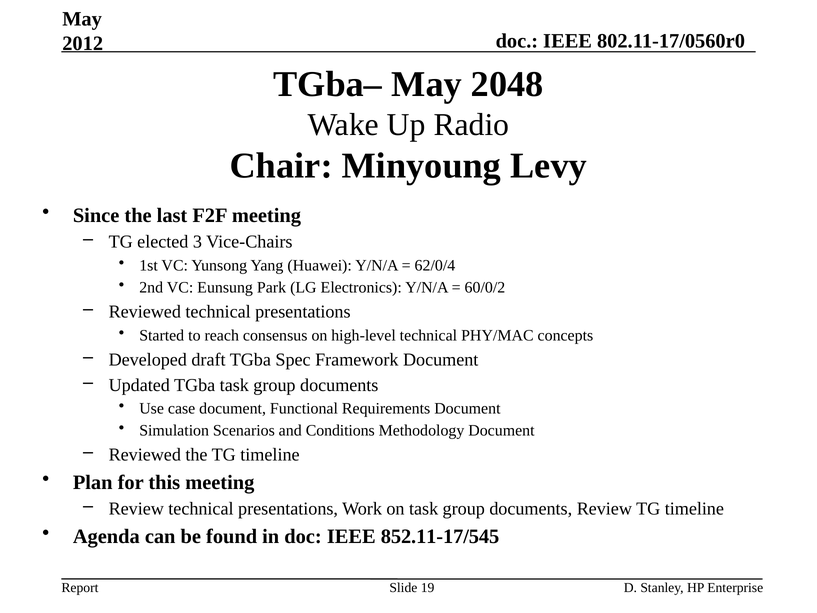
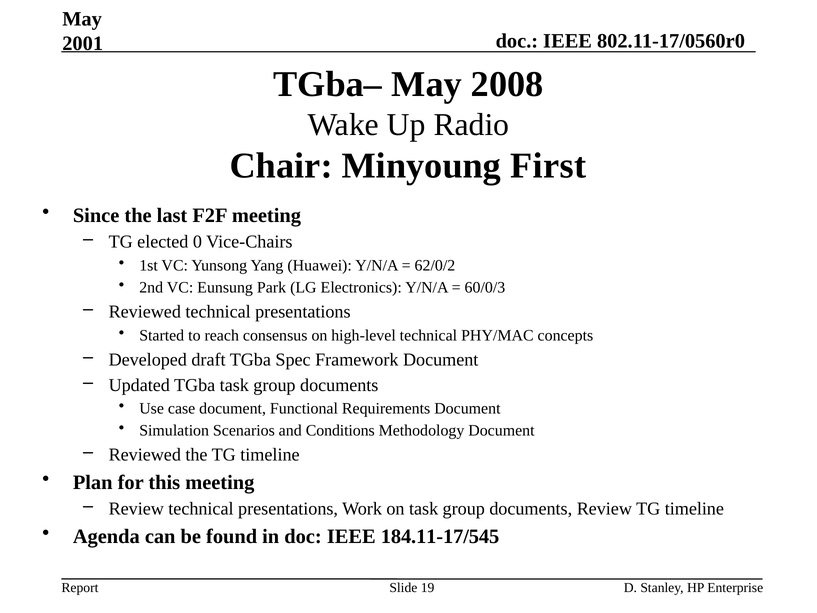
2012: 2012 -> 2001
2048: 2048 -> 2008
Levy: Levy -> First
3: 3 -> 0
62/0/4: 62/0/4 -> 62/0/2
60/0/2: 60/0/2 -> 60/0/3
852.11-17/545: 852.11-17/545 -> 184.11-17/545
